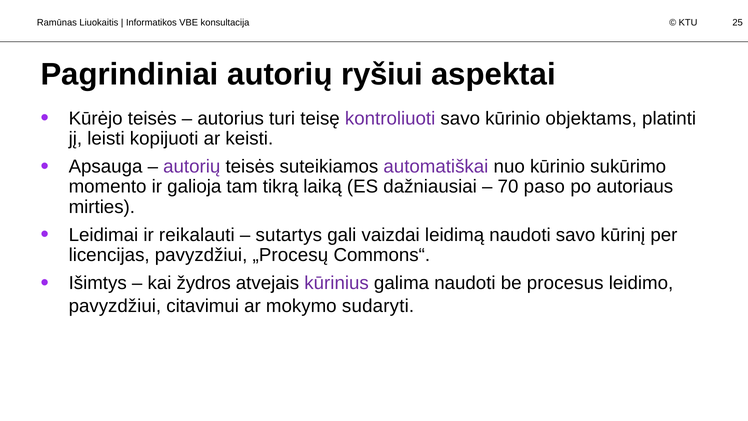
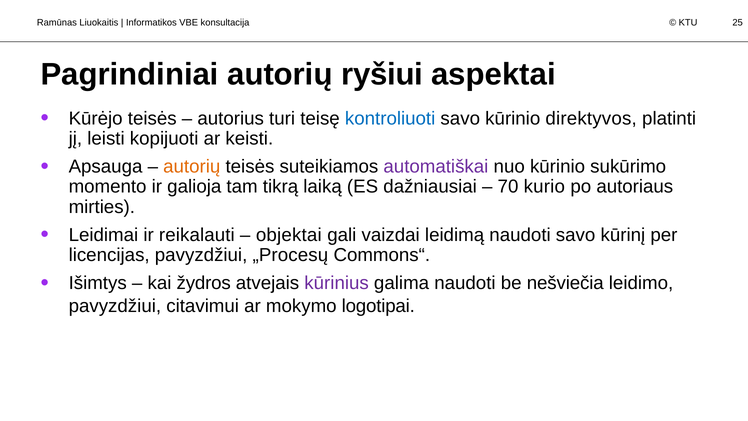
kontroliuoti colour: purple -> blue
objektams: objektams -> direktyvos
autorių at (192, 166) colour: purple -> orange
paso: paso -> kurio
sutartys: sutartys -> objektai
procesus: procesus -> nešviečia
sudaryti: sudaryti -> logotipai
